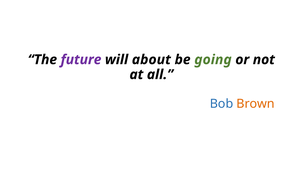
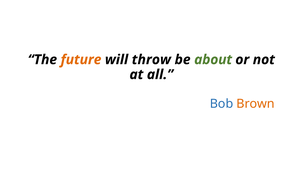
future colour: purple -> orange
about: about -> throw
going: going -> about
